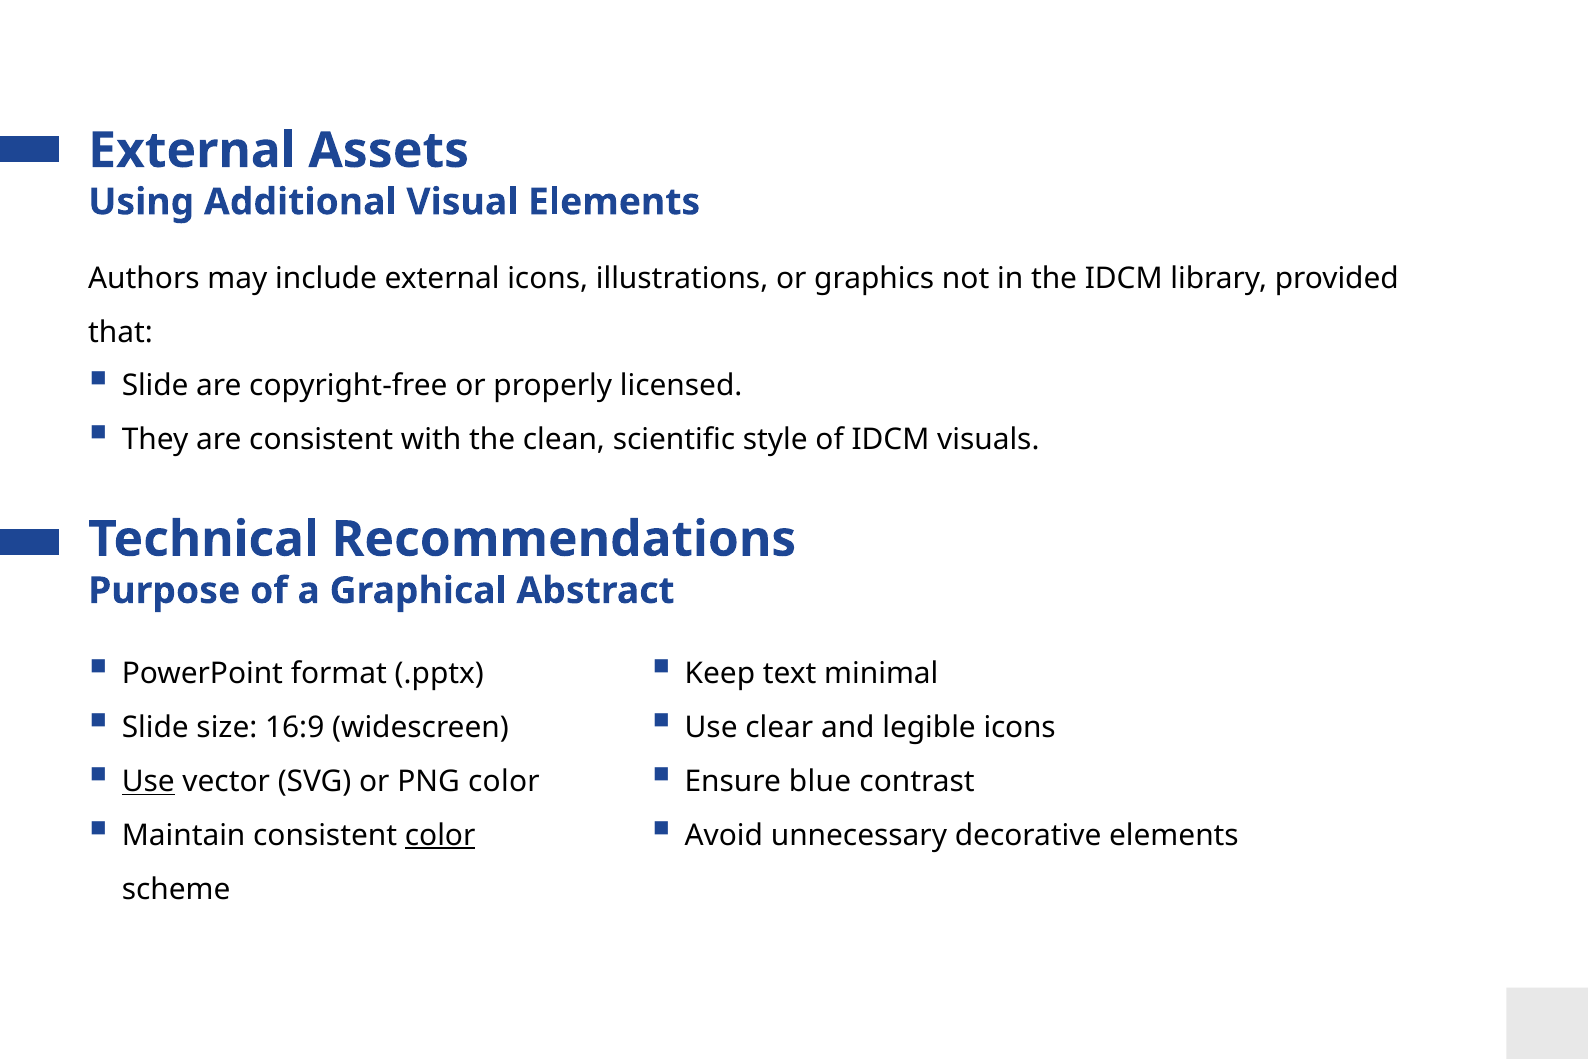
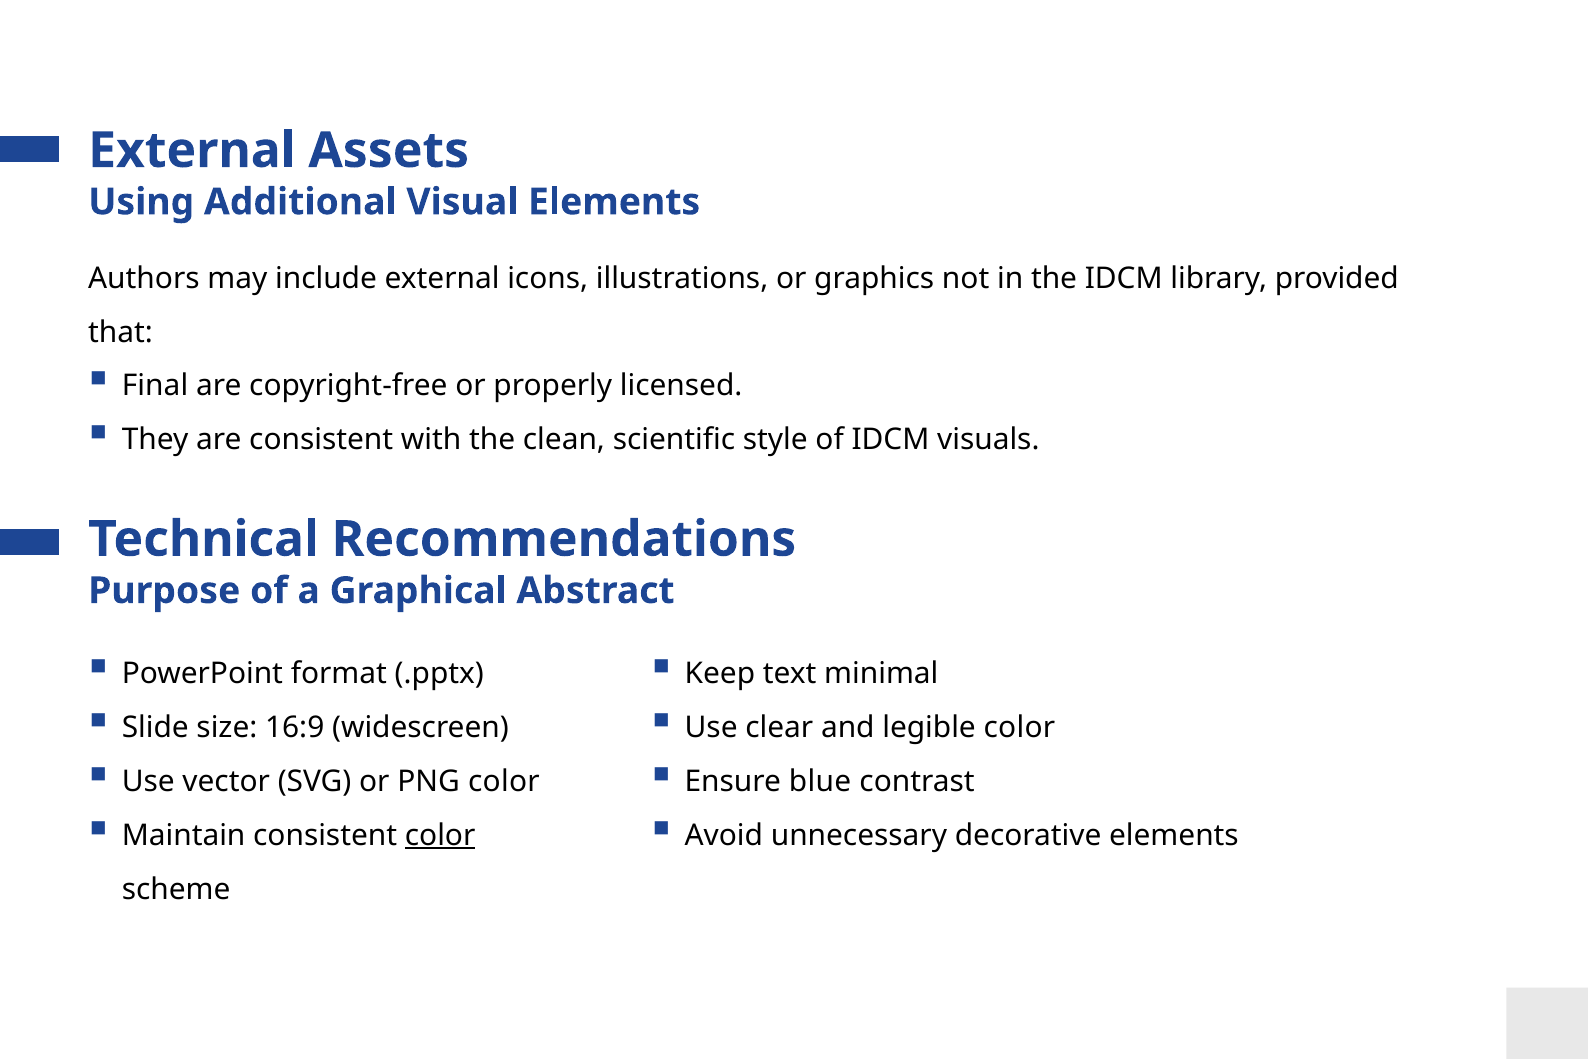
Slide at (155, 386): Slide -> Final
legible icons: icons -> color
Use at (148, 781) underline: present -> none
